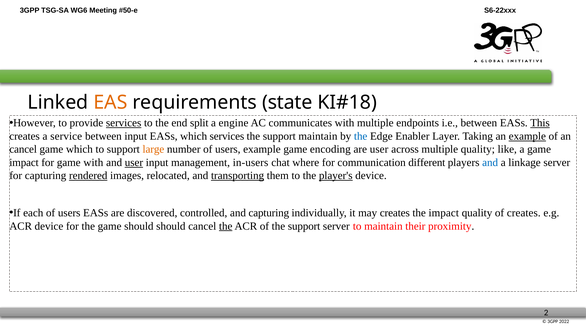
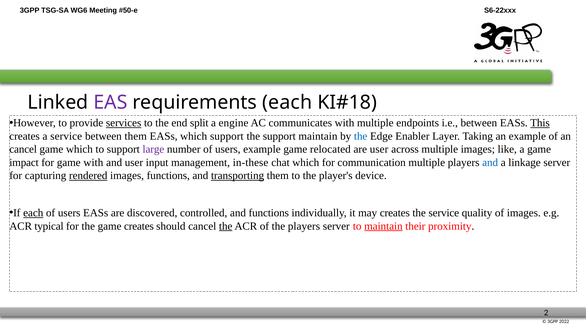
EAS colour: orange -> purple
requirements state: state -> each
between input: input -> them
which services: services -> support
example at (527, 136) underline: present -> none
large colour: orange -> purple
encoding: encoding -> relocated
multiple quality: quality -> images
user at (134, 163) underline: present -> none
in-users: in-users -> in-these
chat where: where -> which
communication different: different -> multiple
images relocated: relocated -> functions
player's underline: present -> none
each at (33, 213) underline: none -> present
and capturing: capturing -> functions
the impact: impact -> service
of creates: creates -> images
ACR device: device -> typical
game should: should -> creates
of the support: support -> players
maintain at (383, 227) underline: none -> present
